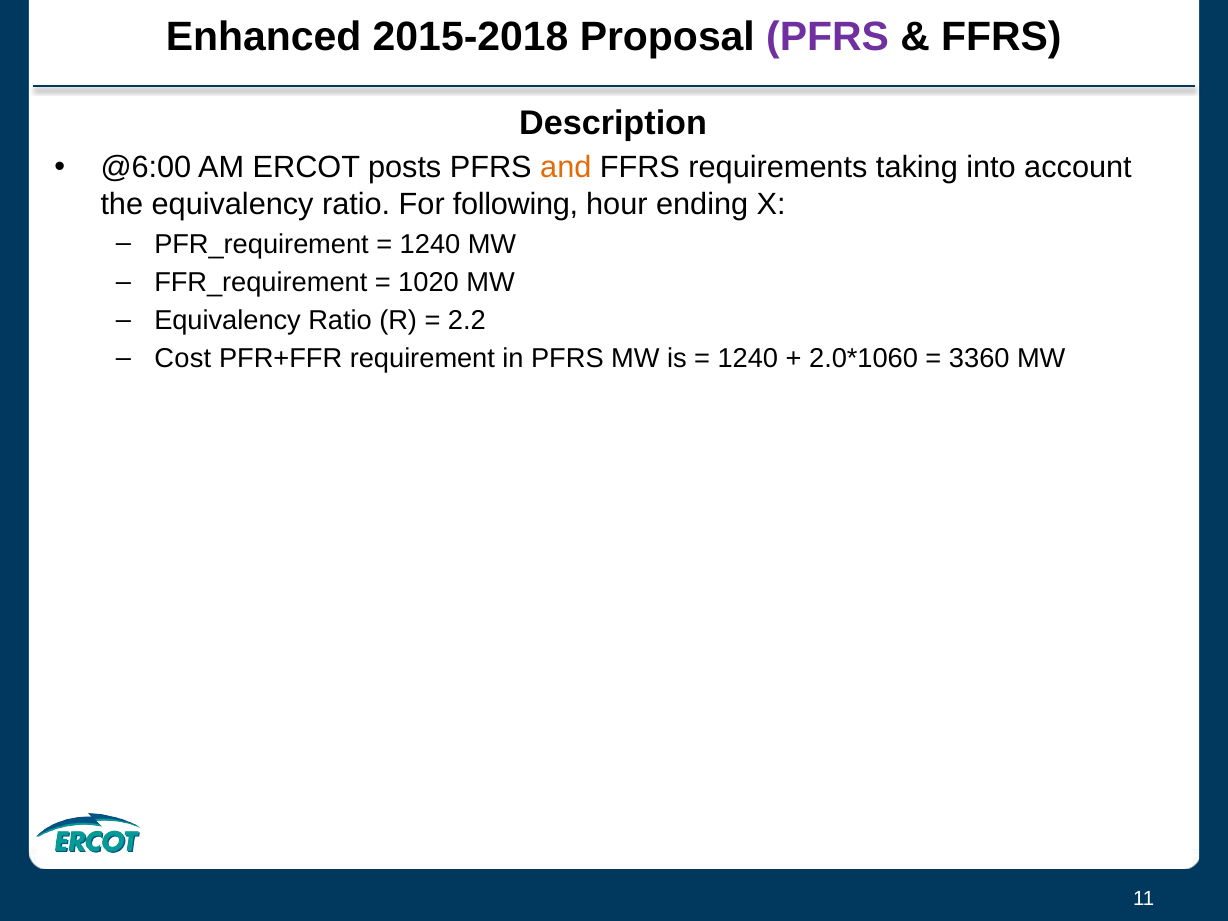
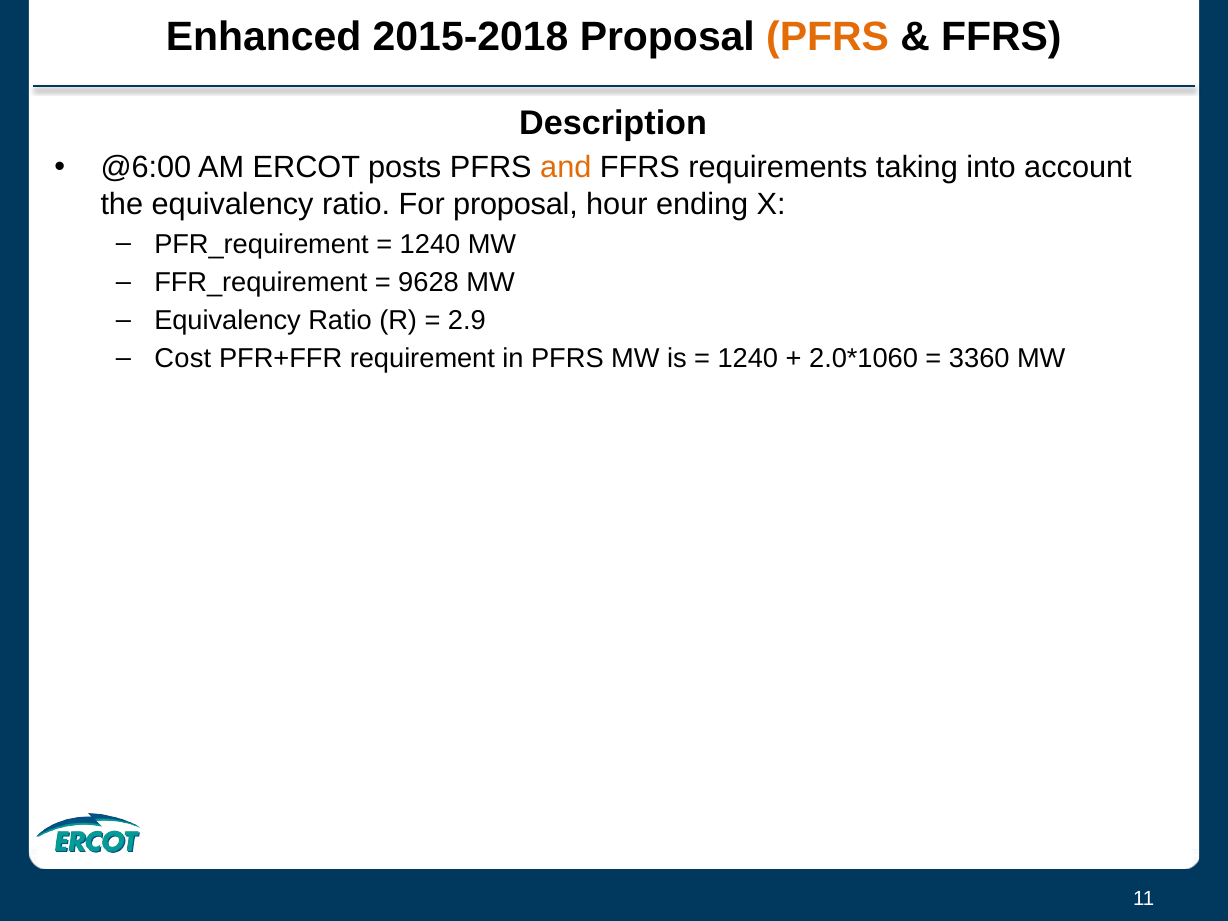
PFRS at (828, 37) colour: purple -> orange
For following: following -> proposal
1020: 1020 -> 9628
2.2: 2.2 -> 2.9
